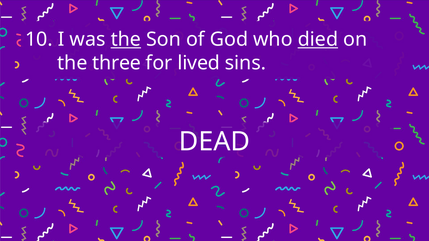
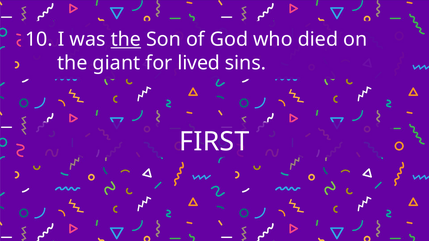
died underline: present -> none
three: three -> giant
DEAD: DEAD -> FIRST
